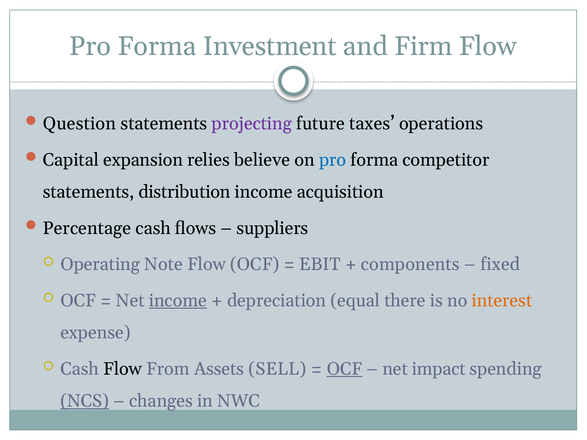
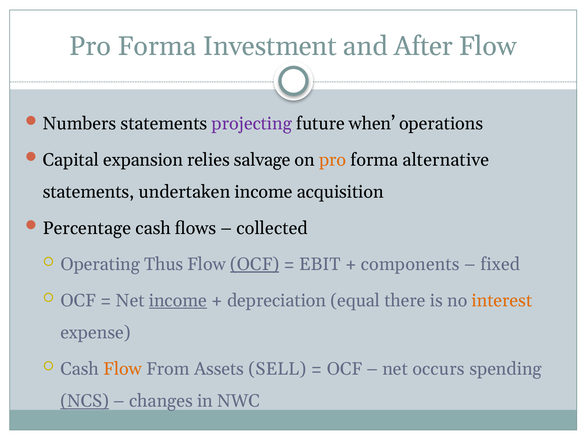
Firm: Firm -> After
Question: Question -> Numbers
taxes: taxes -> when
believe: believe -> salvage
pro at (333, 160) colour: blue -> orange
competitor: competitor -> alternative
distribution: distribution -> undertaken
suppliers: suppliers -> collected
Note: Note -> Thus
OCF at (255, 264) underline: none -> present
Flow at (123, 369) colour: black -> orange
OCF at (345, 369) underline: present -> none
impact: impact -> occurs
